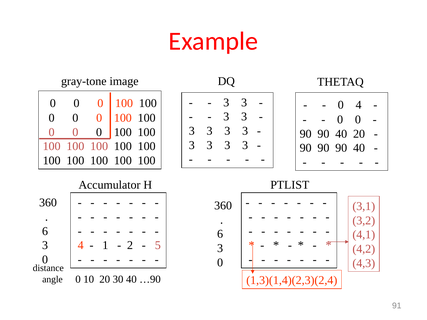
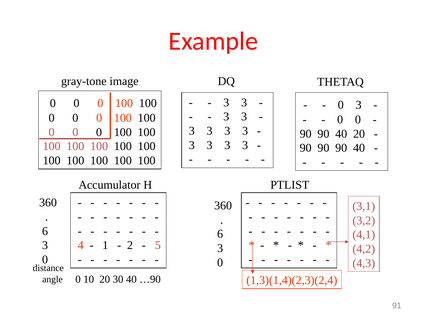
0 4: 4 -> 3
